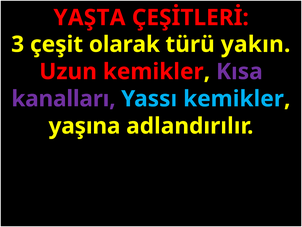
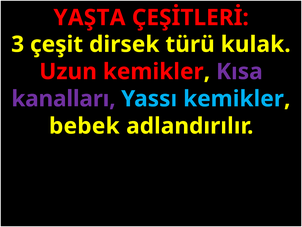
olarak: olarak -> dirsek
yakın: yakın -> kulak
yaşına: yaşına -> bebek
